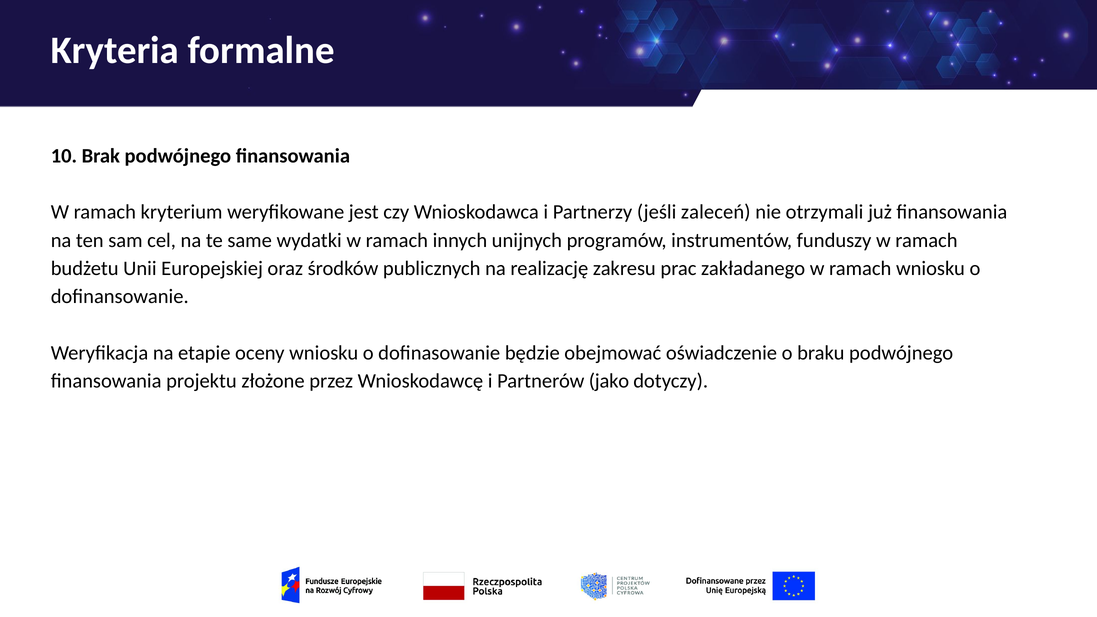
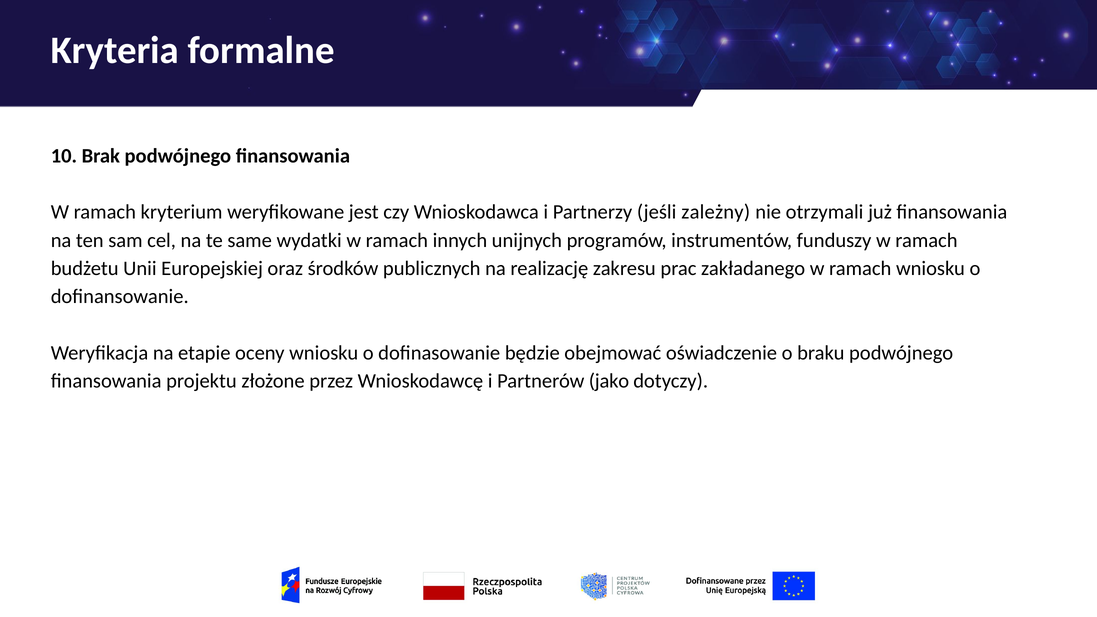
zaleceń: zaleceń -> zależny
